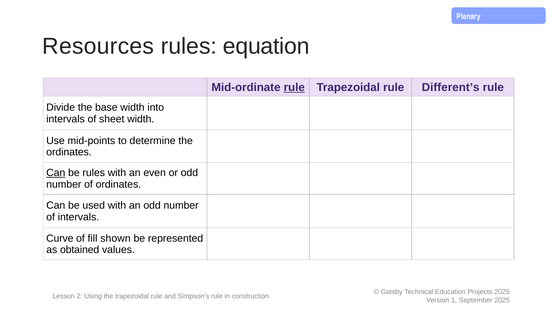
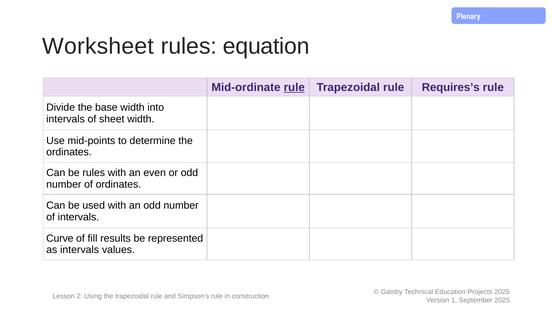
Resources: Resources -> Worksheet
Different’s: Different’s -> Requires’s
Can at (56, 173) underline: present -> none
shown: shown -> results
as obtained: obtained -> intervals
